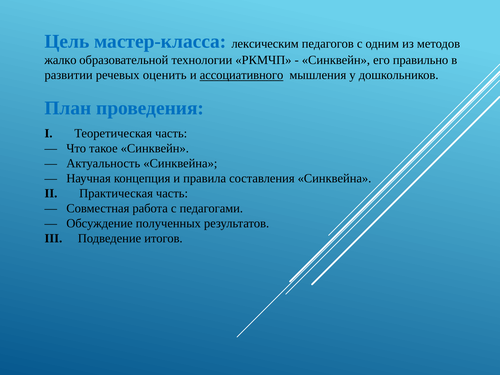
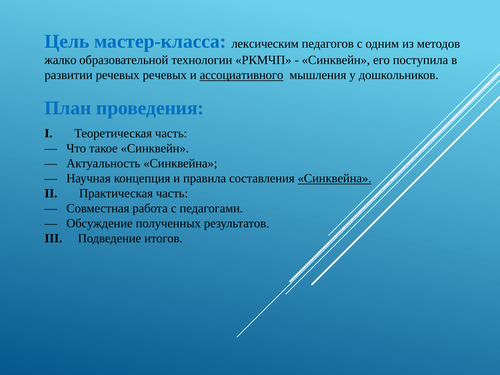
правильно: правильно -> поступила
речевых оценить: оценить -> речевых
Синквейна at (335, 179) underline: none -> present
